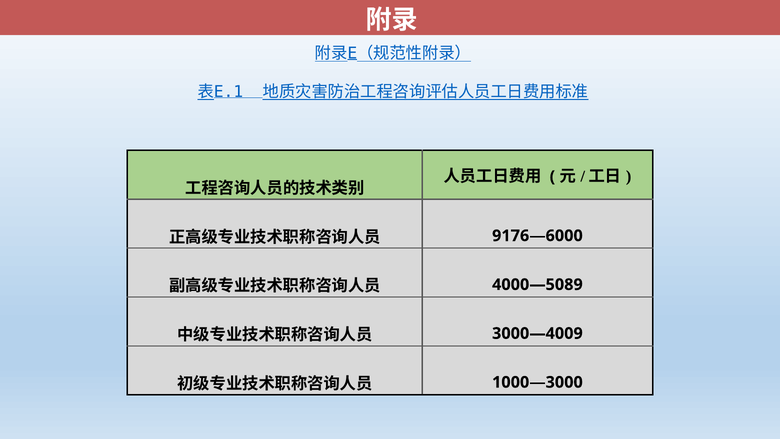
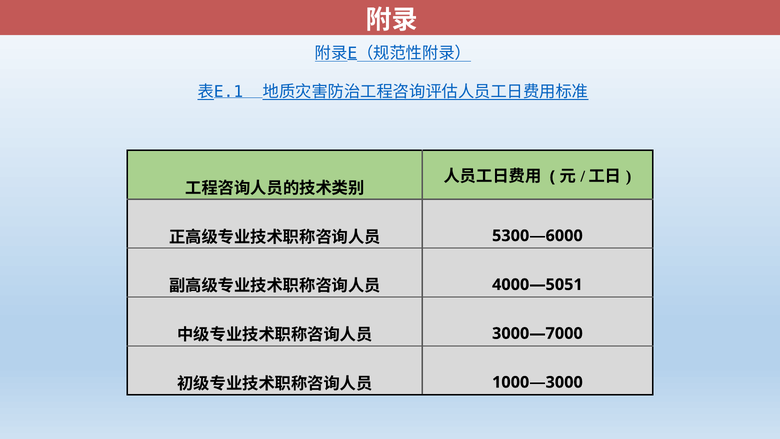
9176—6000: 9176—6000 -> 5300—6000
4000—5089: 4000—5089 -> 4000—5051
3000—4009: 3000—4009 -> 3000—7000
